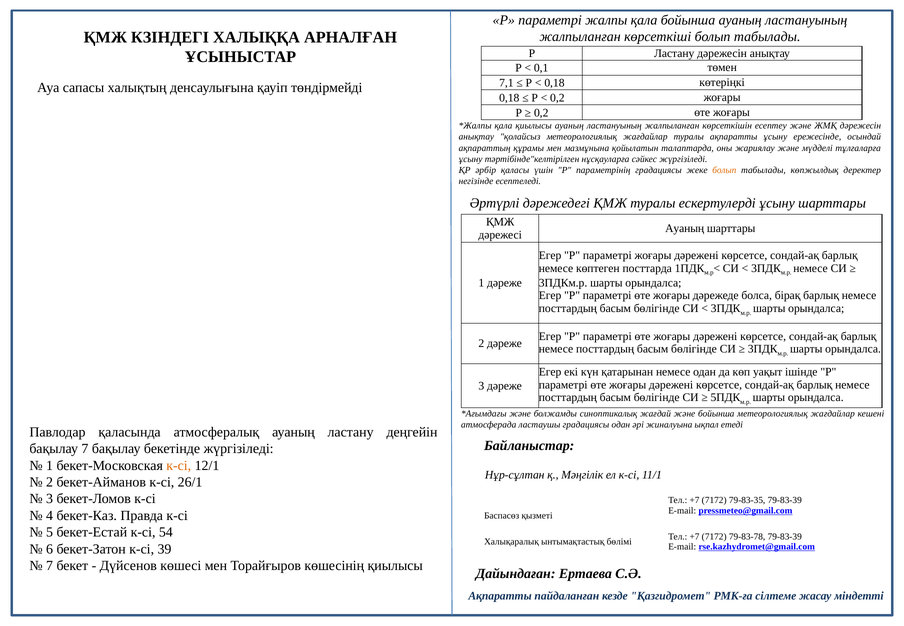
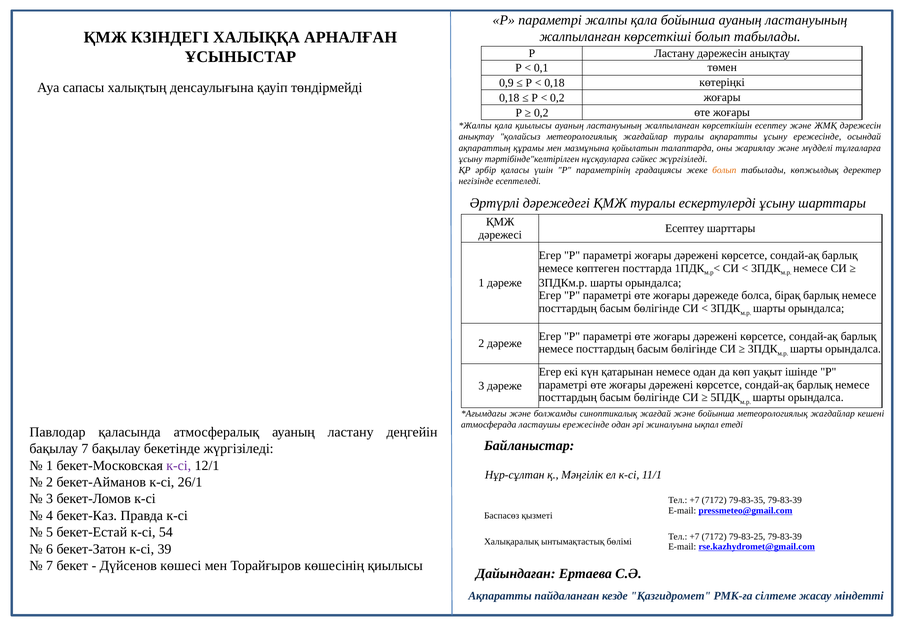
7,1: 7,1 -> 0,9
Ауаның at (685, 228): Ауаның -> Есептеу
ластаушы градациясы: градациясы -> ережесінде
к-сі at (179, 465) colour: orange -> purple
79-83-78: 79-83-78 -> 79-83-25
